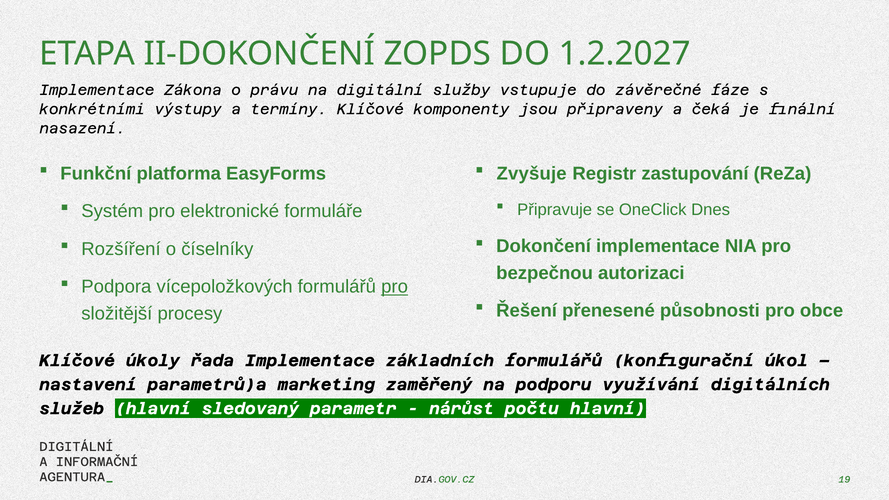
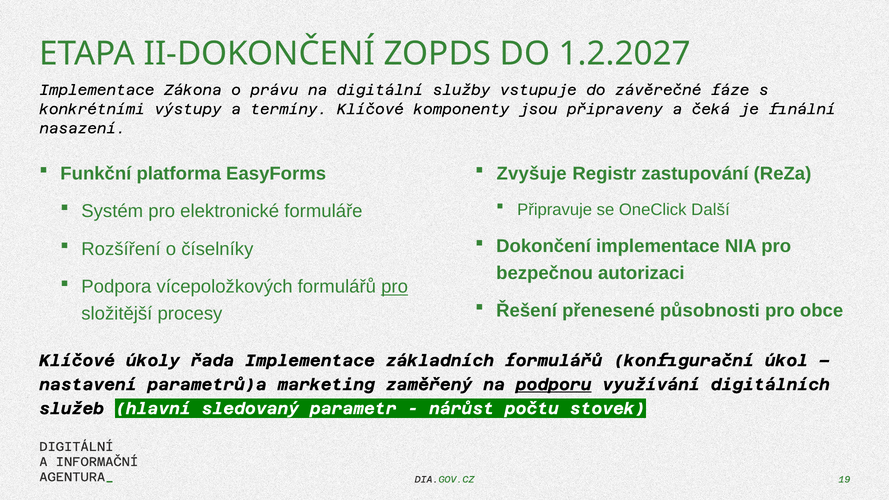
Dnes: Dnes -> Další
podporu underline: none -> present
počtu hlavní: hlavní -> stovek
